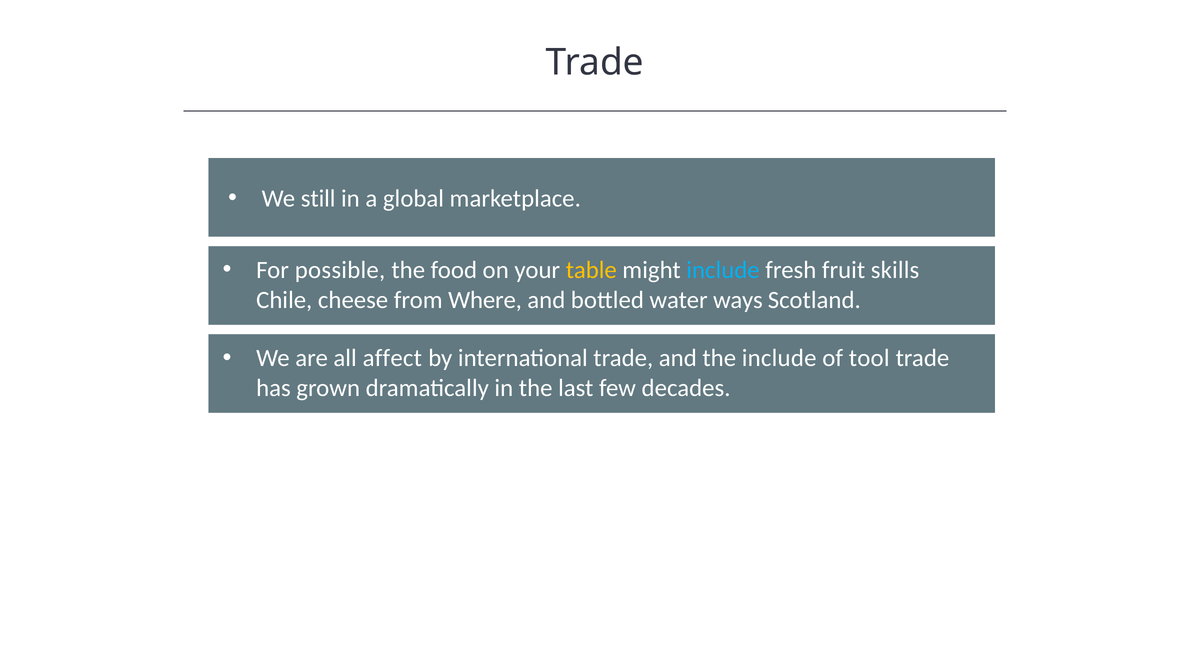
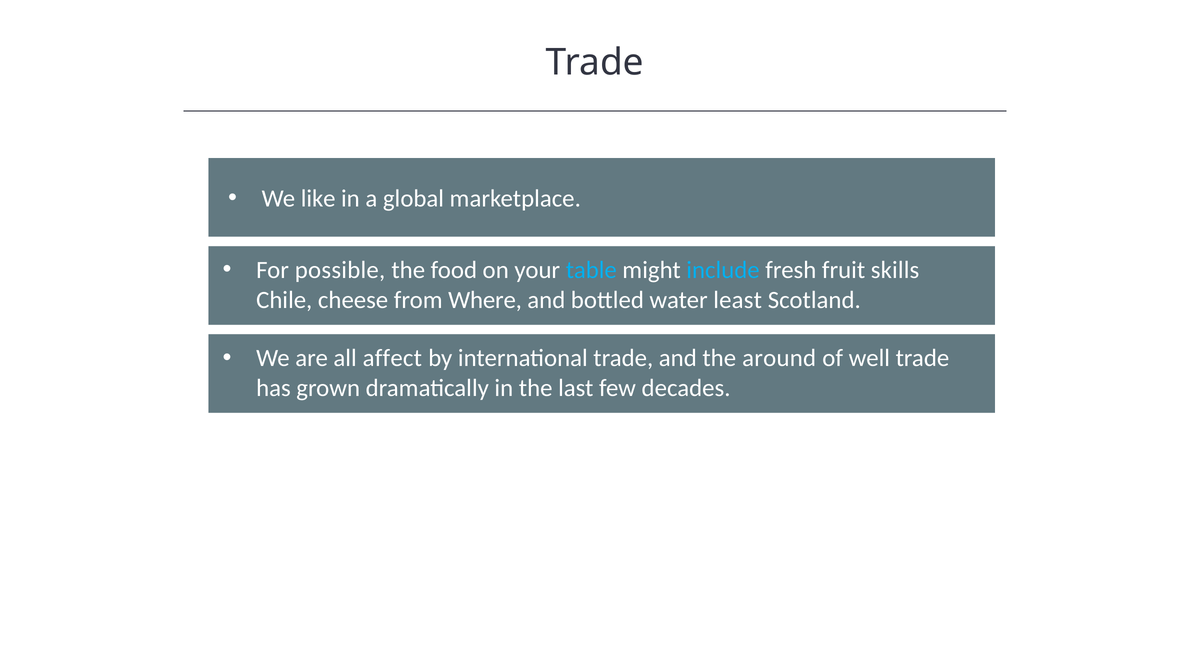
still: still -> like
table colour: yellow -> light blue
ways: ways -> least
the include: include -> around
tool: tool -> well
